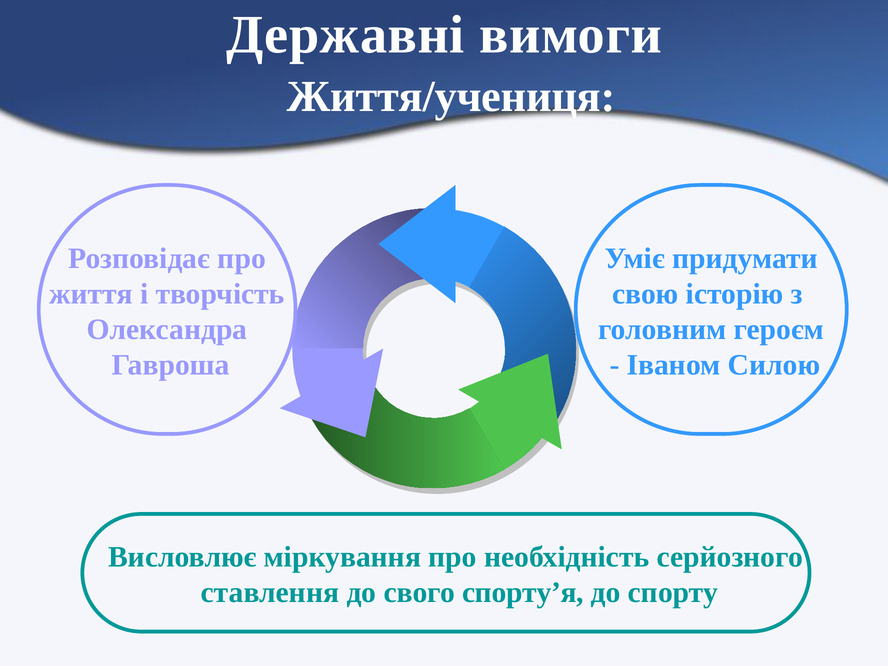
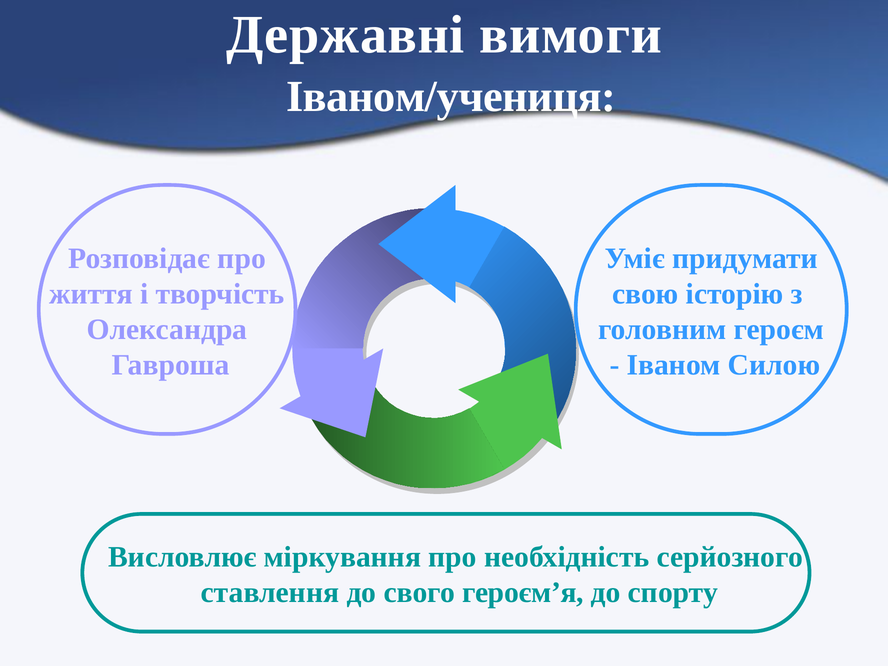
Життя/учениця: Життя/учениця -> Іваном/учениця
спорту’я: спорту’я -> героєм’я
